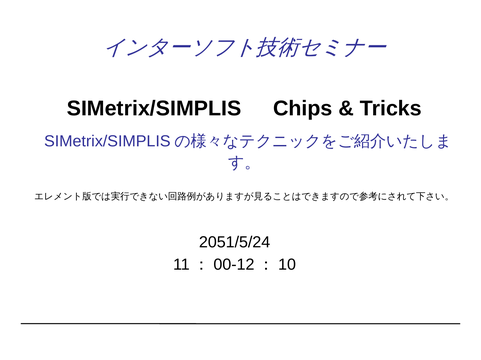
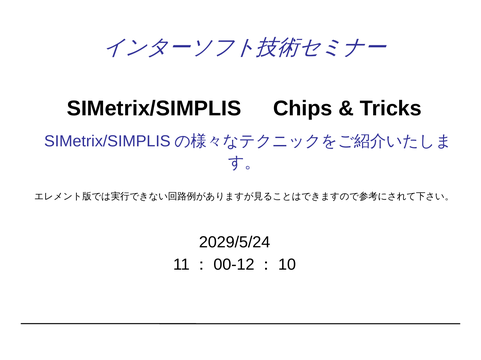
2051/5/24: 2051/5/24 -> 2029/5/24
